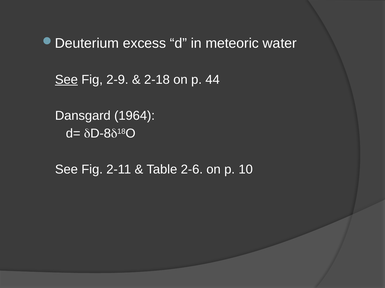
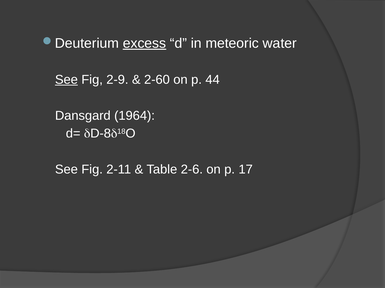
excess underline: none -> present
2-18: 2-18 -> 2-60
10: 10 -> 17
